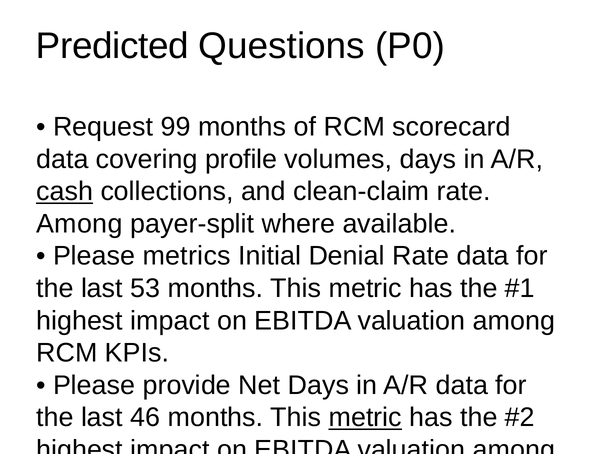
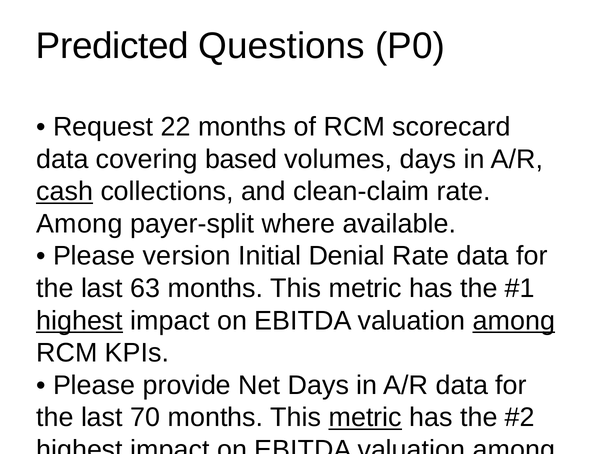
99: 99 -> 22
profile: profile -> based
metrics: metrics -> version
53: 53 -> 63
highest at (80, 321) underline: none -> present
among at (514, 321) underline: none -> present
46: 46 -> 70
